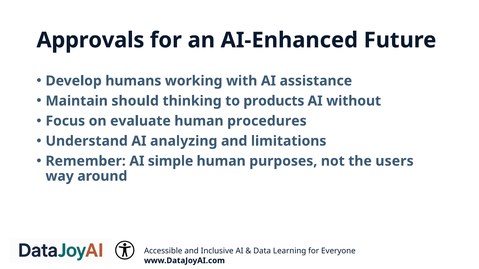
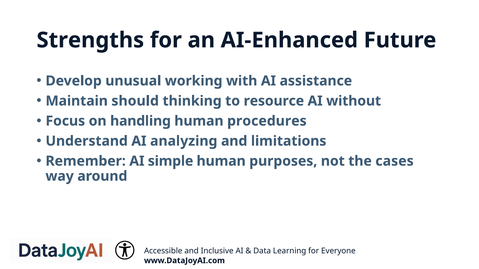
Approvals: Approvals -> Strengths
humans: humans -> unusual
products: products -> resource
evaluate: evaluate -> handling
users: users -> cases
